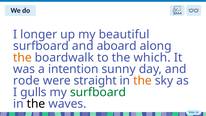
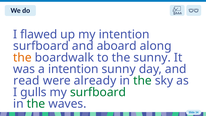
longer: longer -> flawed
my beautiful: beautiful -> intention
the which: which -> sunny
rode: rode -> read
straight: straight -> already
the at (142, 81) colour: orange -> green
the at (36, 104) colour: black -> green
